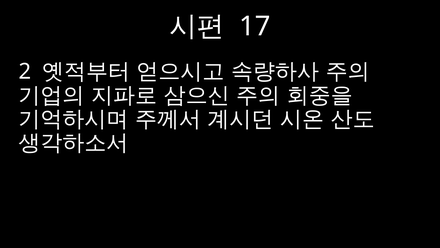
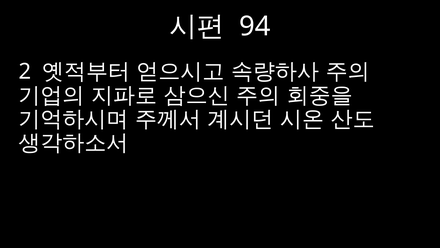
17: 17 -> 94
